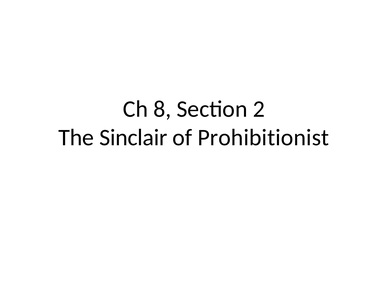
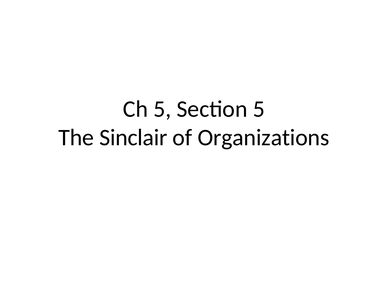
Ch 8: 8 -> 5
Section 2: 2 -> 5
Prohibitionist: Prohibitionist -> Organizations
